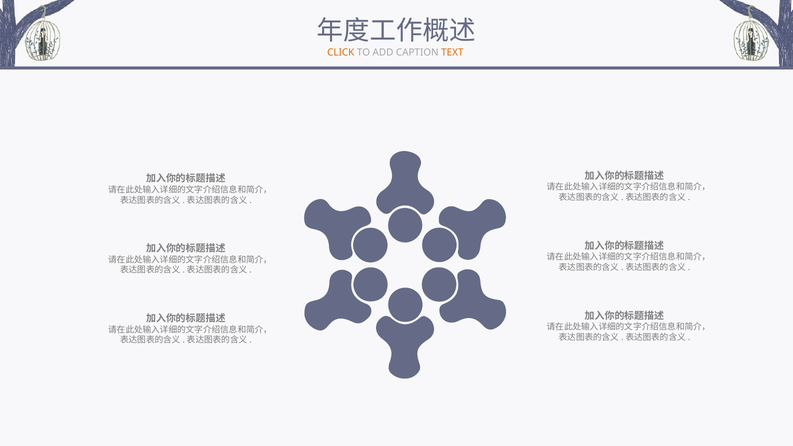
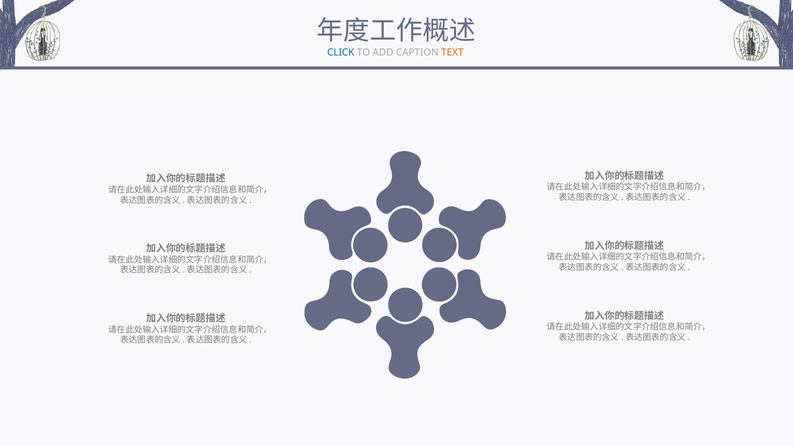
CLICK colour: orange -> blue
